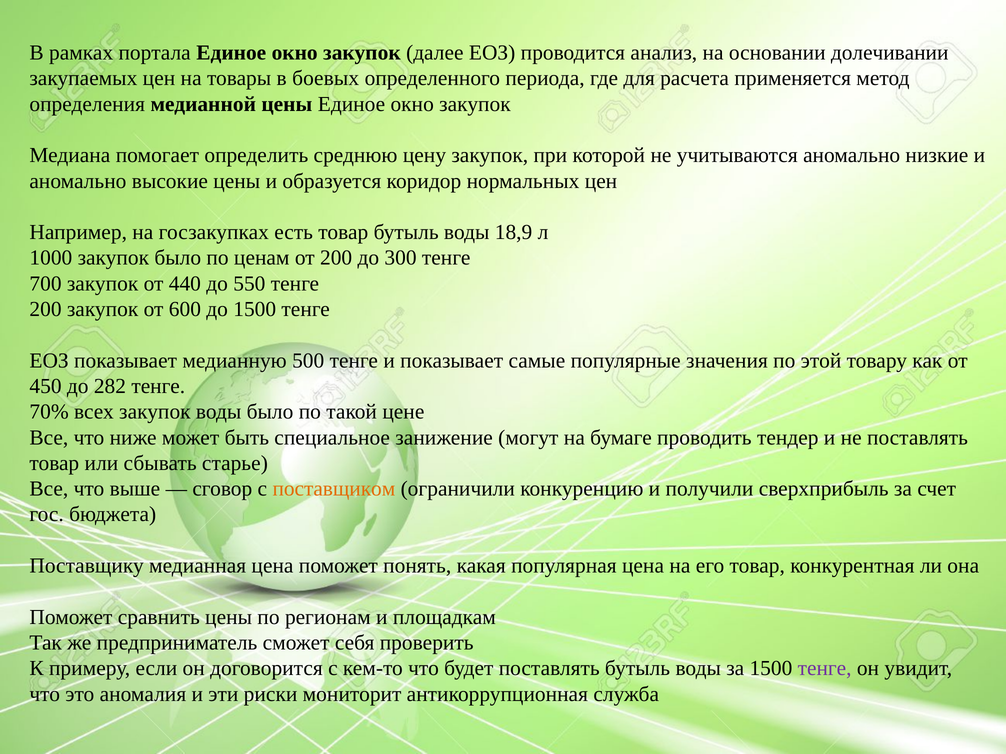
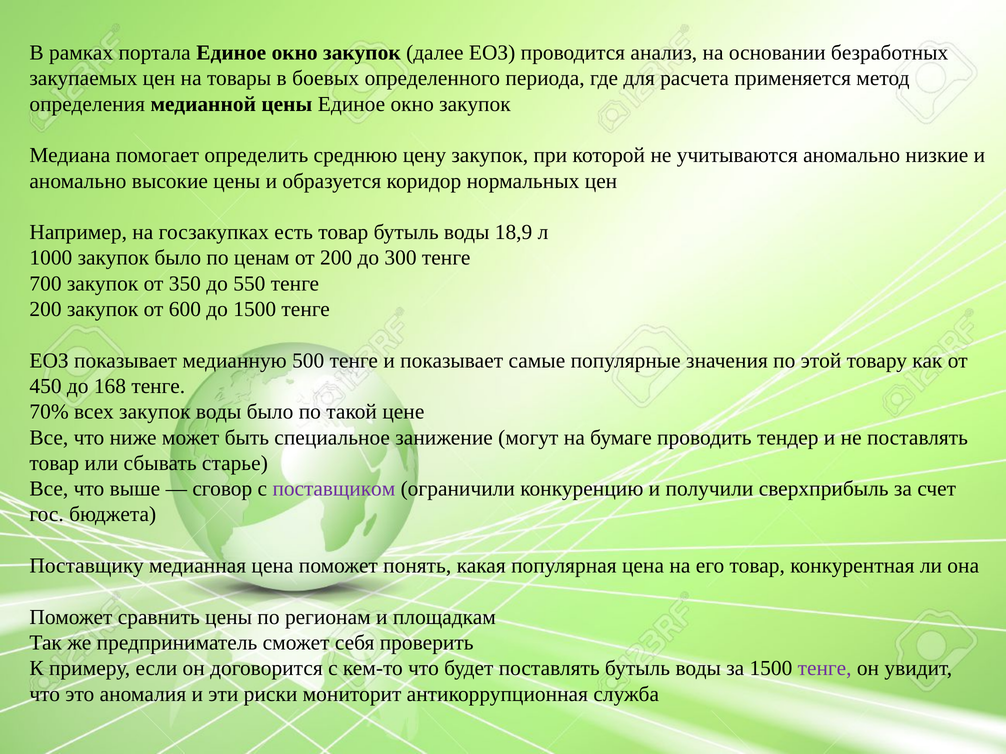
долечивании: долечивании -> безработных
440: 440 -> 350
282: 282 -> 168
поставщиком colour: orange -> purple
